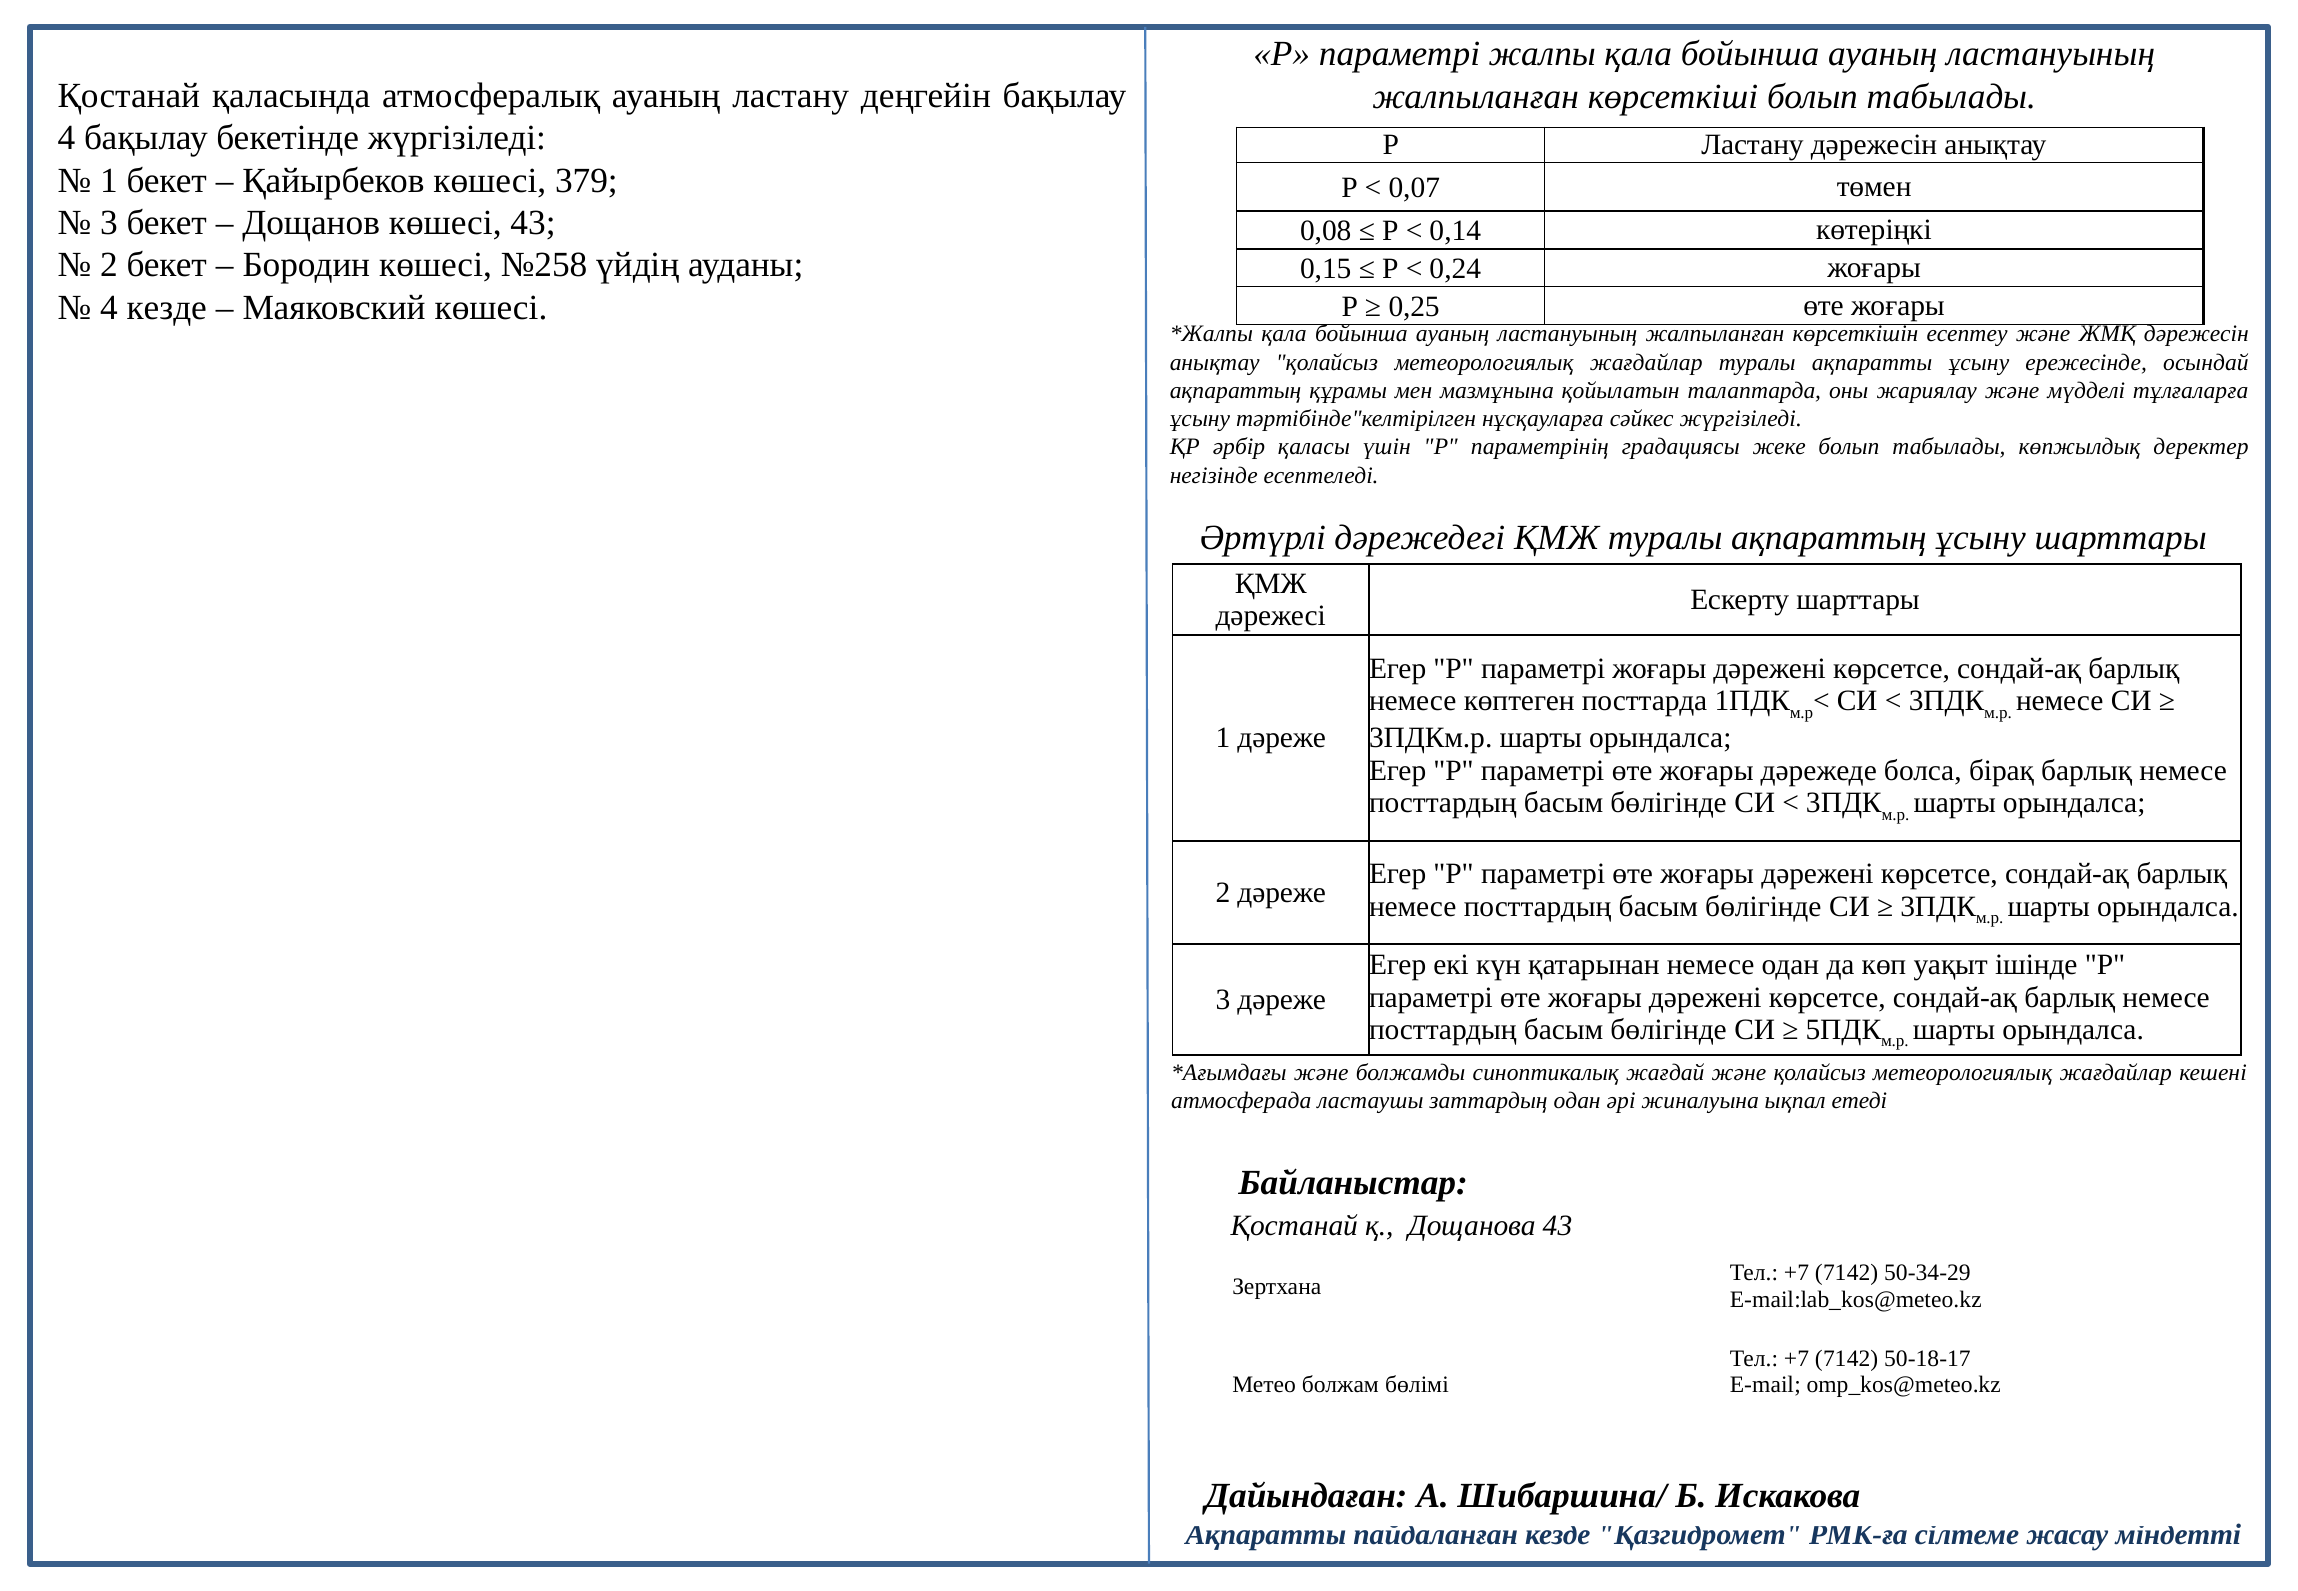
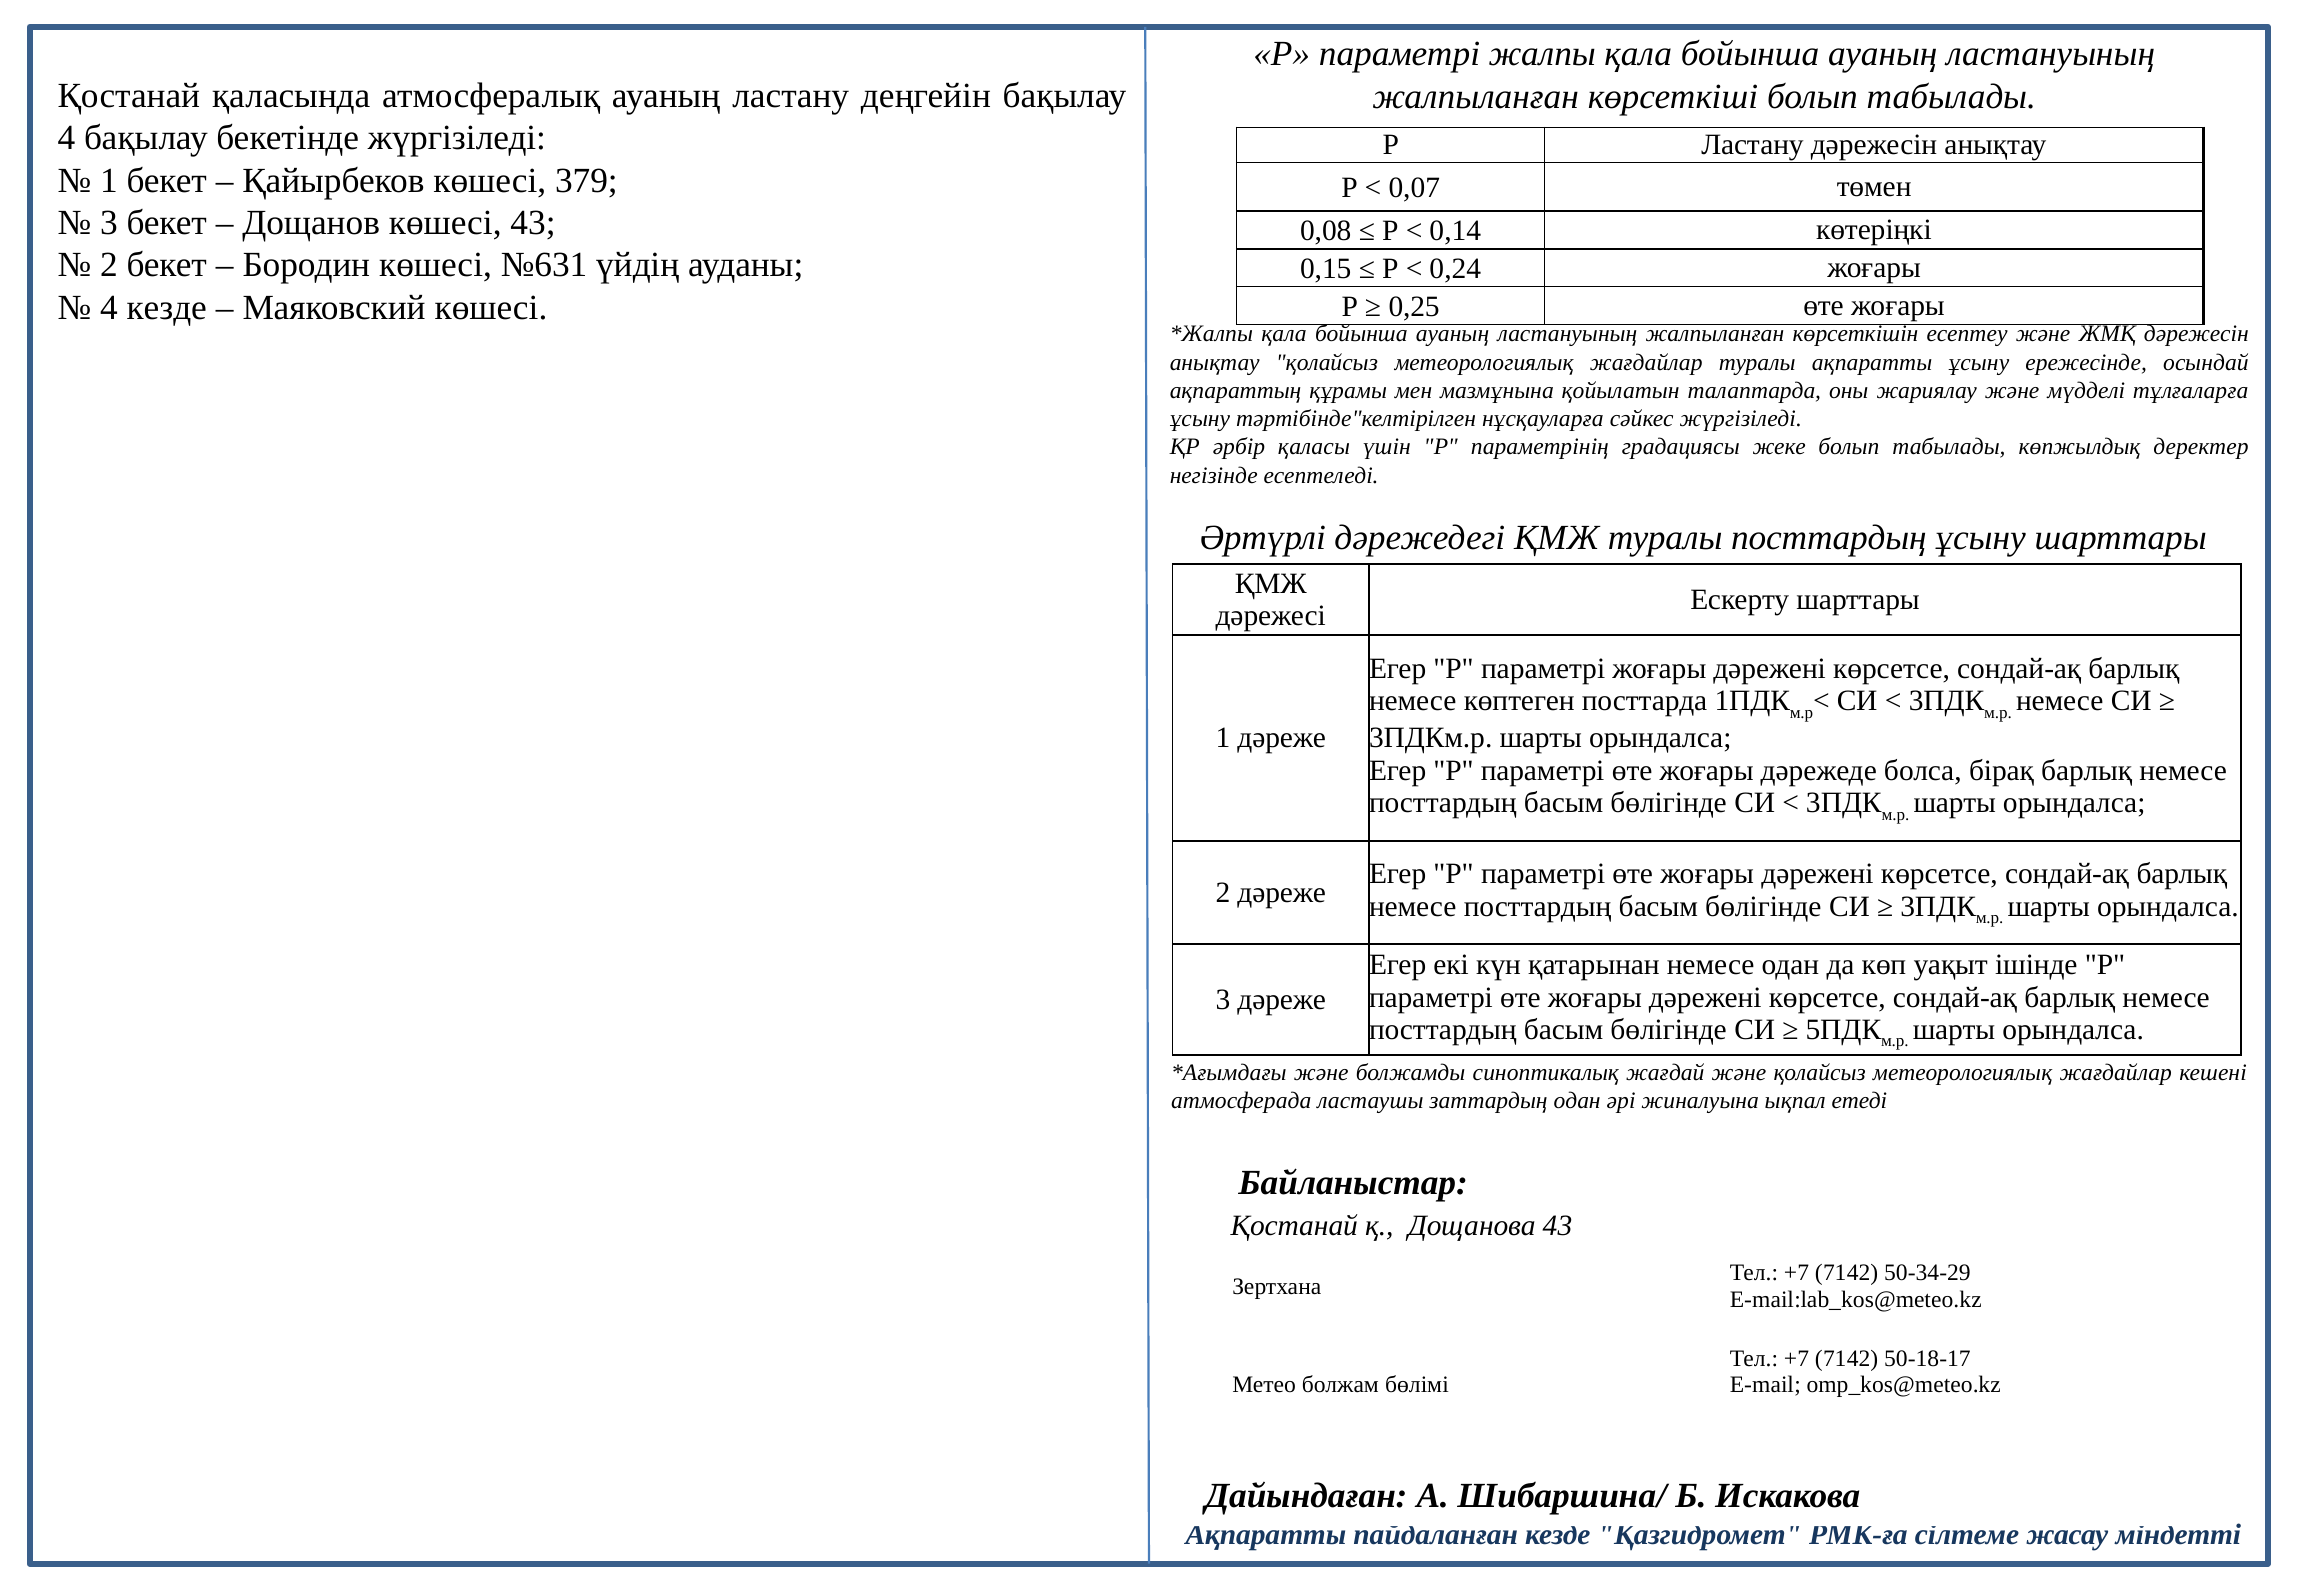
№258: №258 -> №631
туралы ақпараттың: ақпараттың -> посттардың
